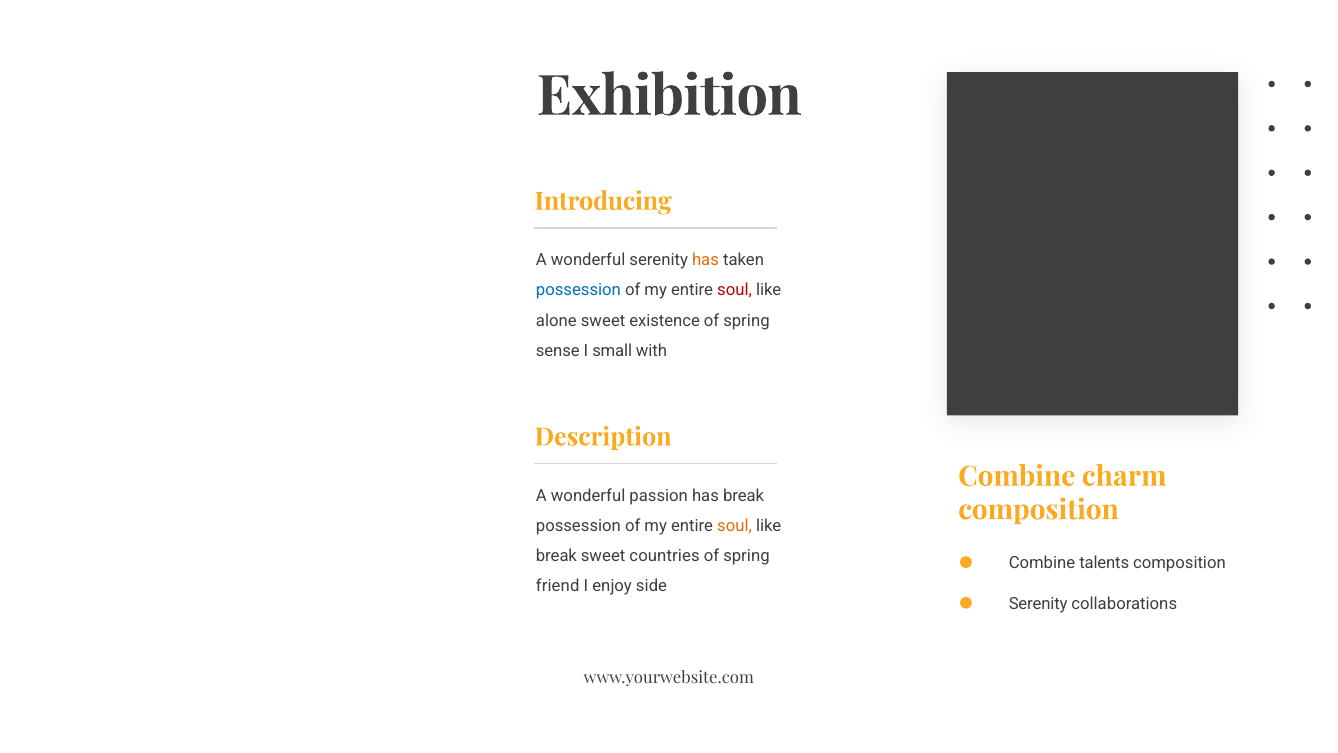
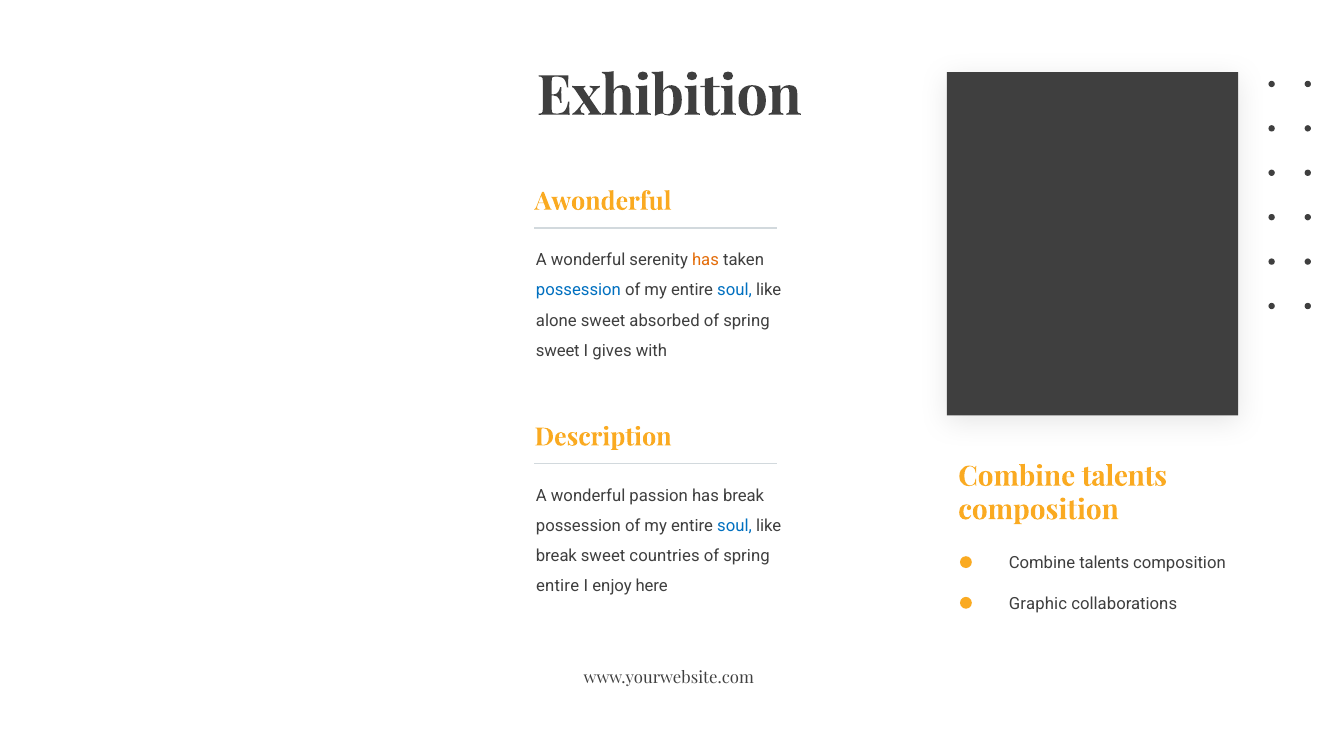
Introducing: Introducing -> Awonderful
soul at (735, 290) colour: red -> blue
existence: existence -> absorbed
sense at (558, 350): sense -> sweet
small: small -> gives
charm at (1124, 476): charm -> talents
soul at (735, 526) colour: orange -> blue
friend at (558, 586): friend -> entire
side: side -> here
Serenity at (1038, 603): Serenity -> Graphic
